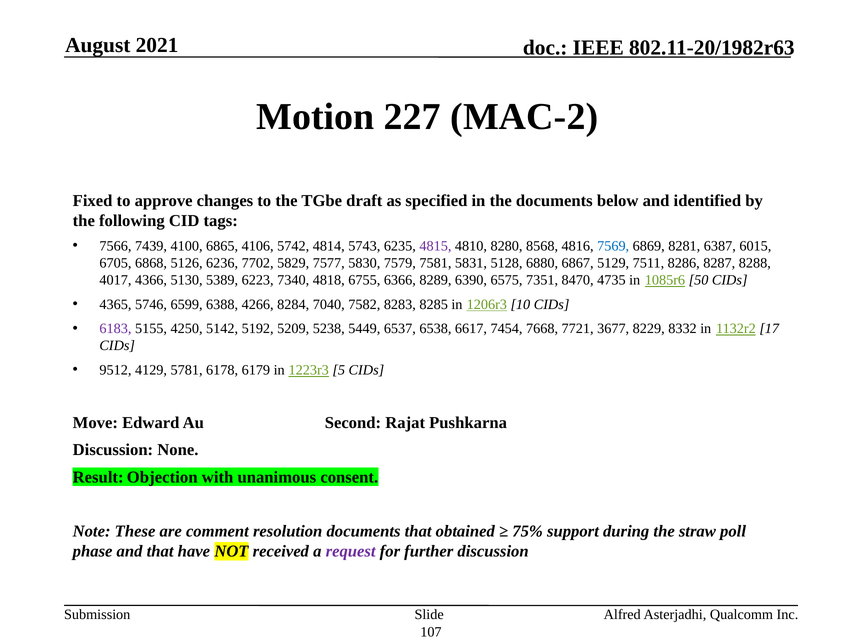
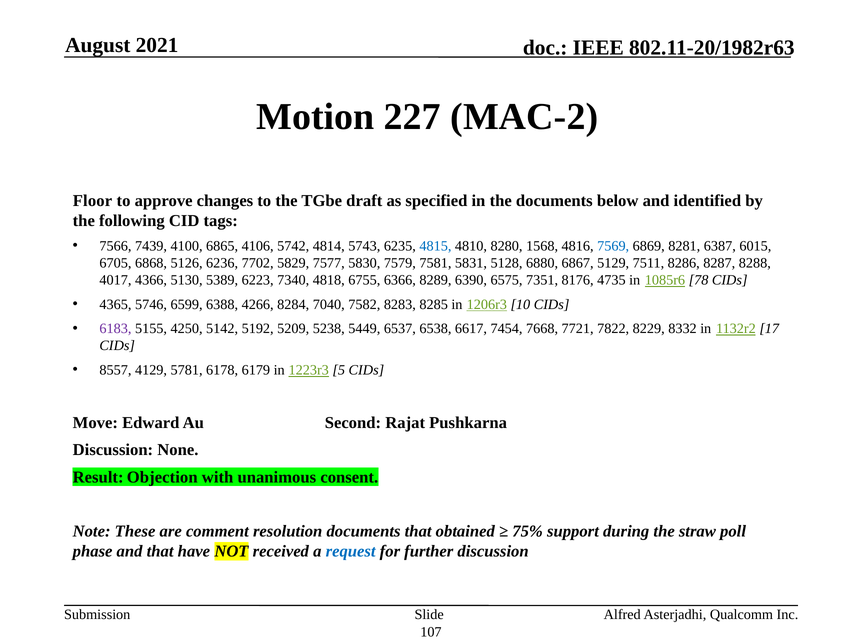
Fixed: Fixed -> Floor
4815 colour: purple -> blue
8568: 8568 -> 1568
8470: 8470 -> 8176
50: 50 -> 78
3677: 3677 -> 7822
9512: 9512 -> 8557
request colour: purple -> blue
